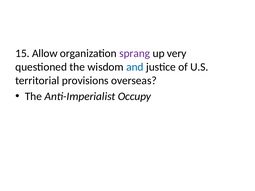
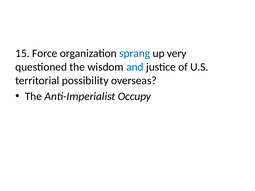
Allow: Allow -> Force
sprang colour: purple -> blue
provisions: provisions -> possibility
